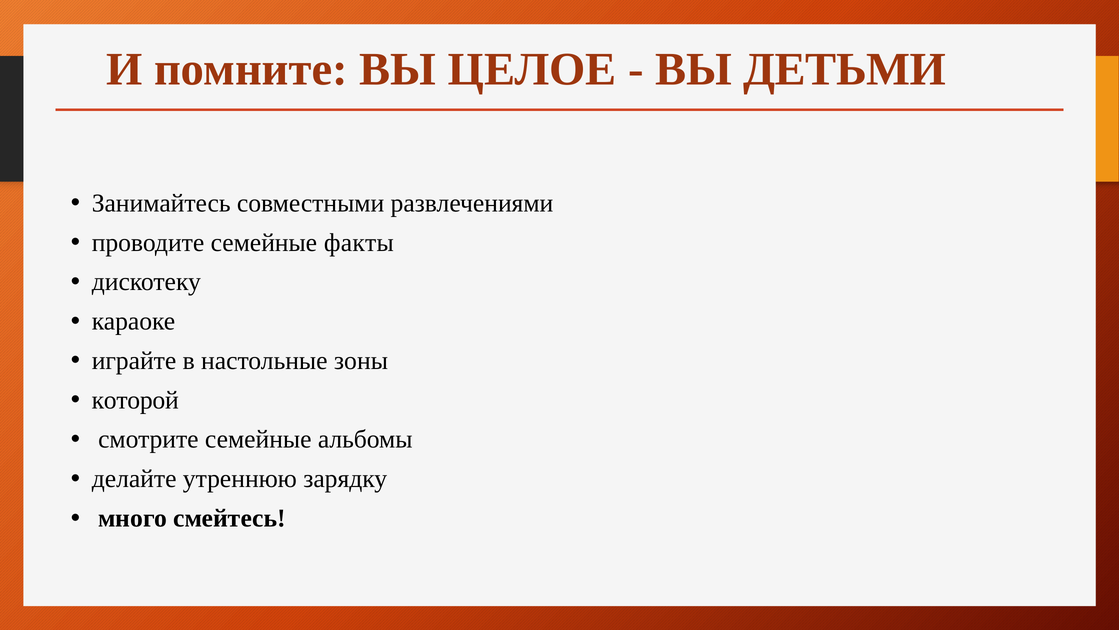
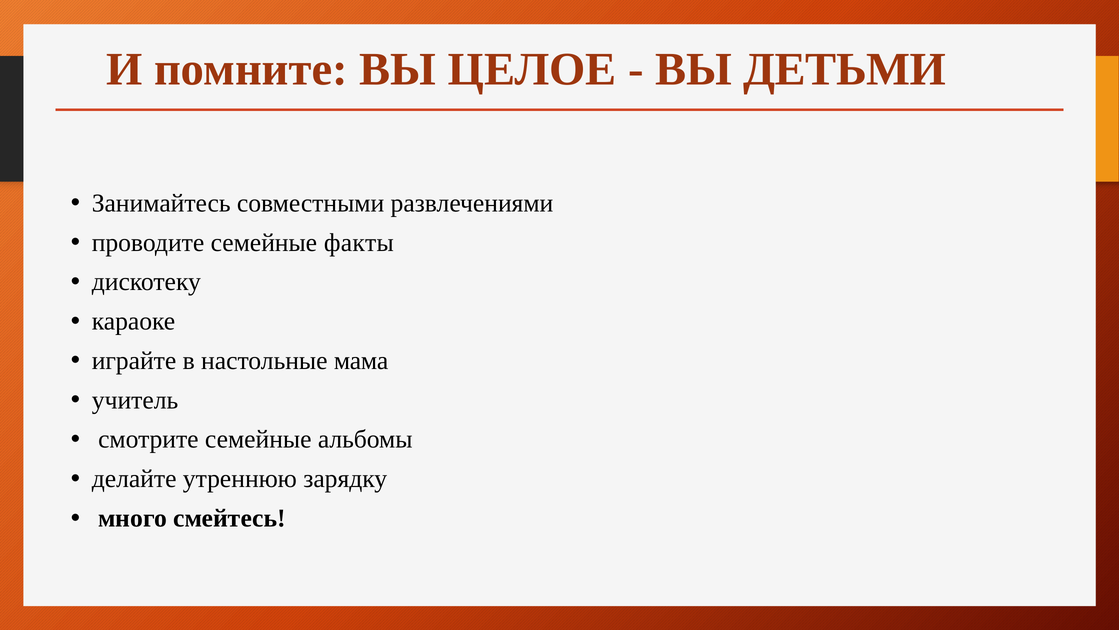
зоны: зоны -> мама
которой: которой -> учитель
